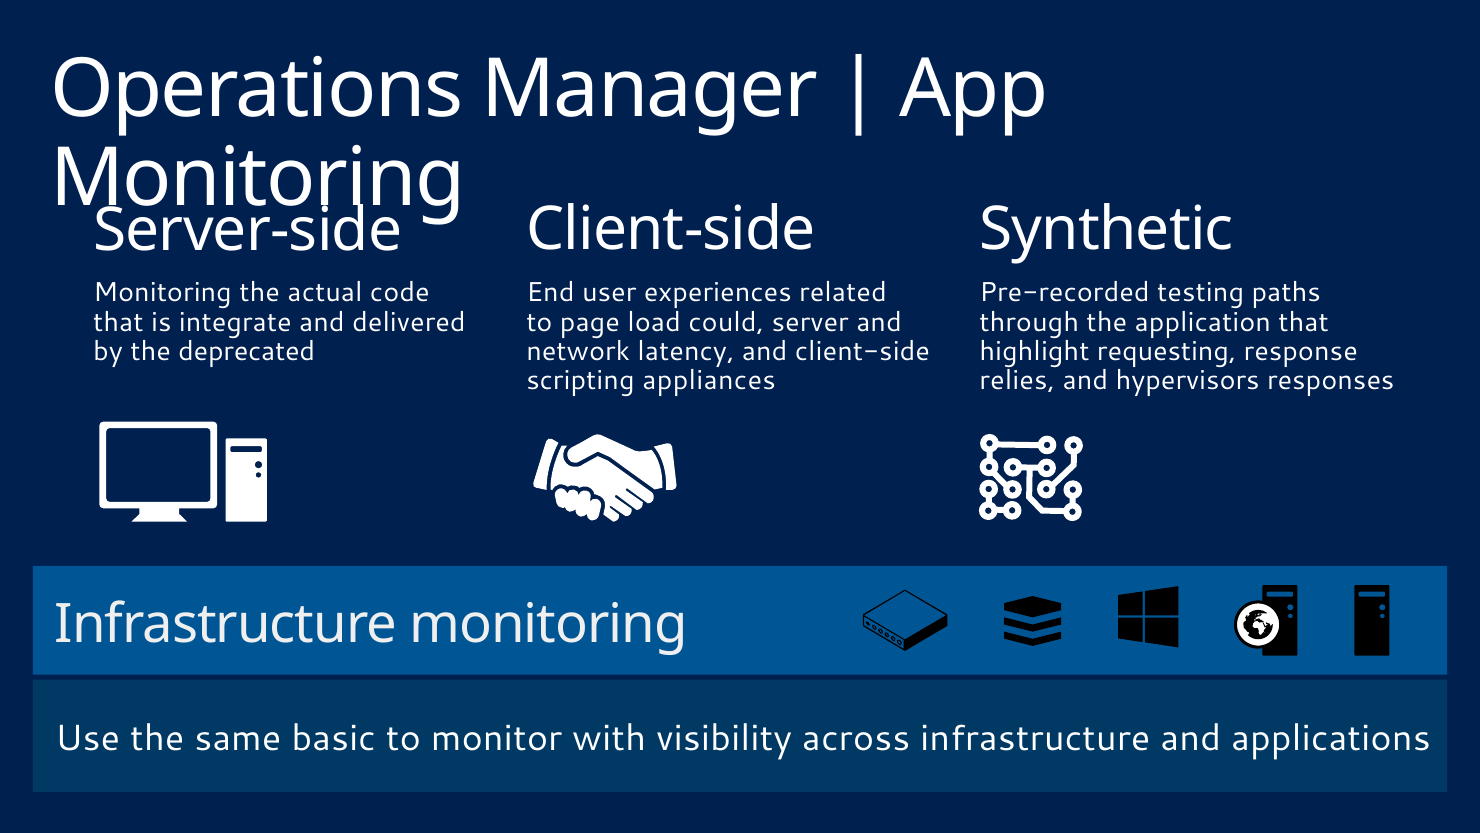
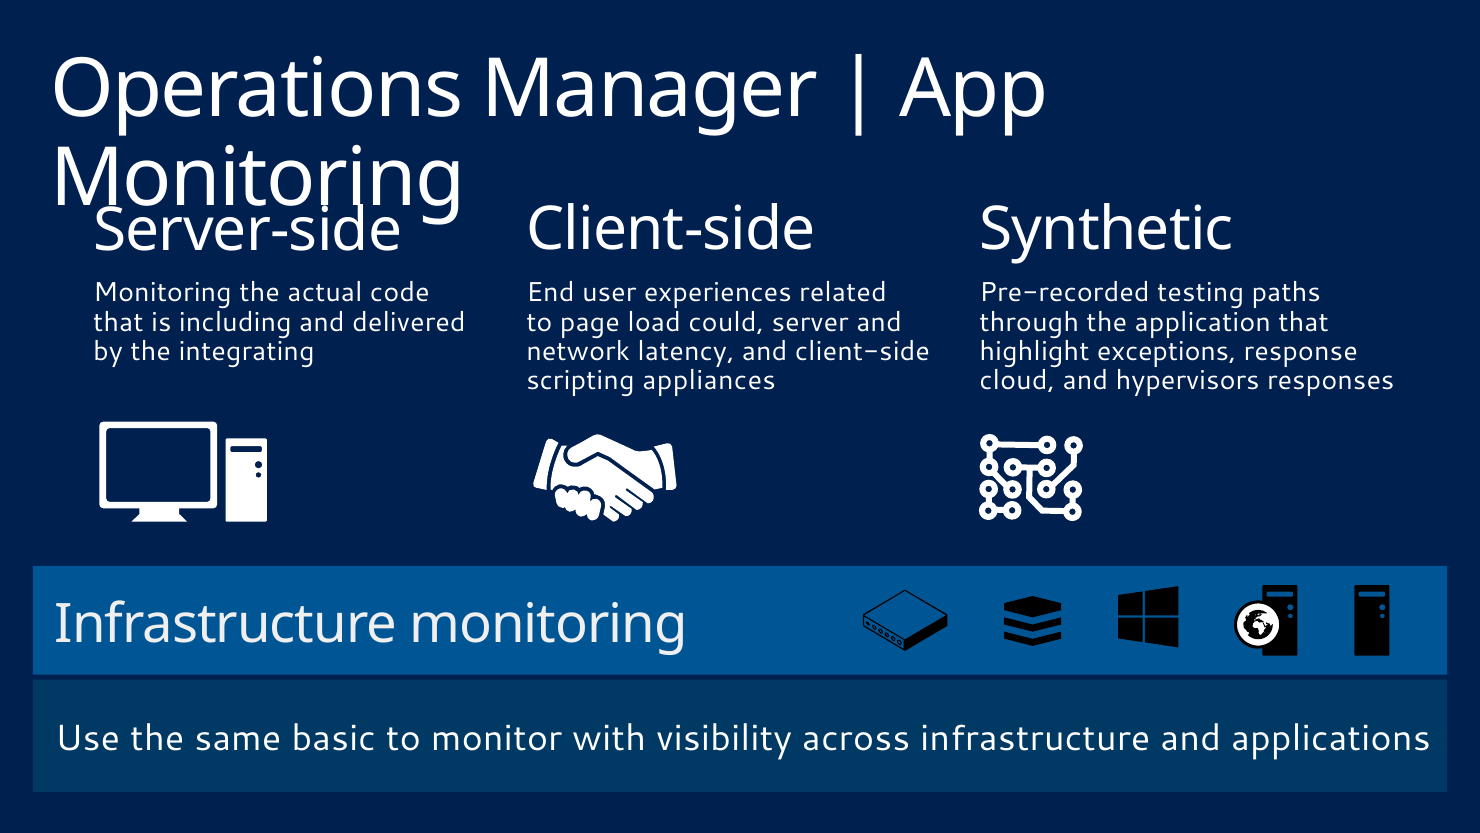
integrate: integrate -> including
requesting: requesting -> exceptions
deprecated: deprecated -> integrating
relies: relies -> cloud
